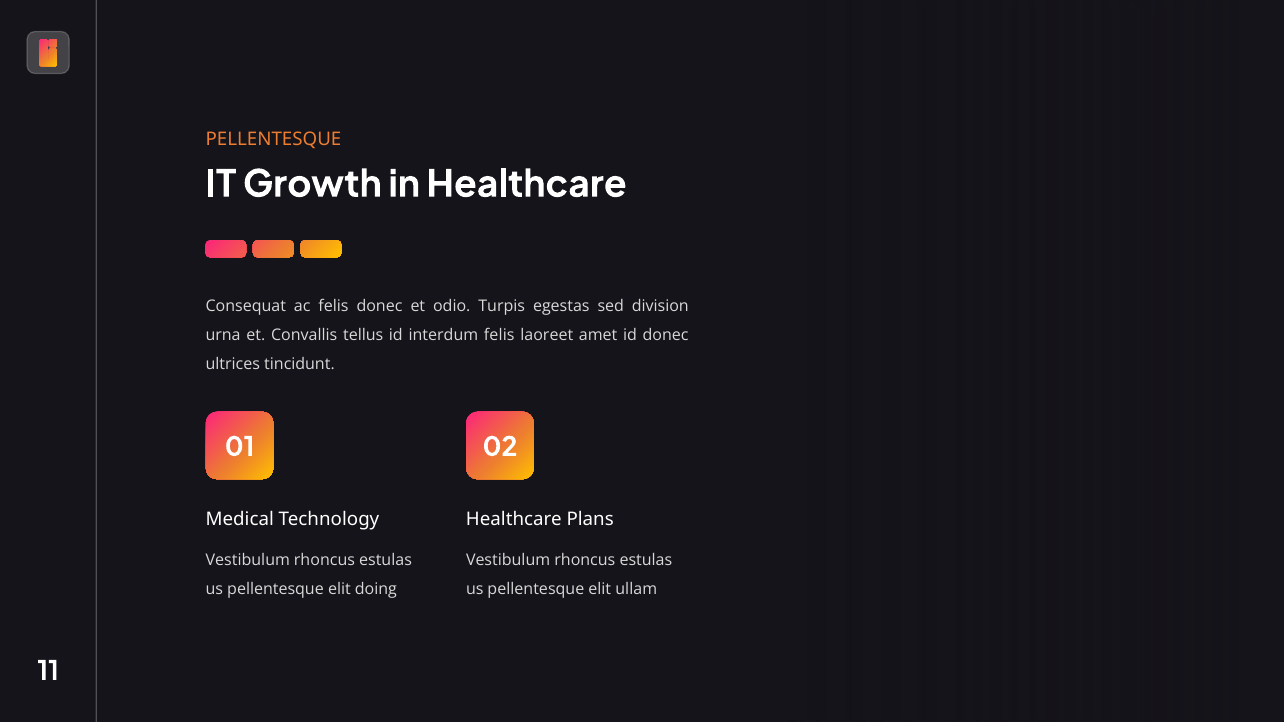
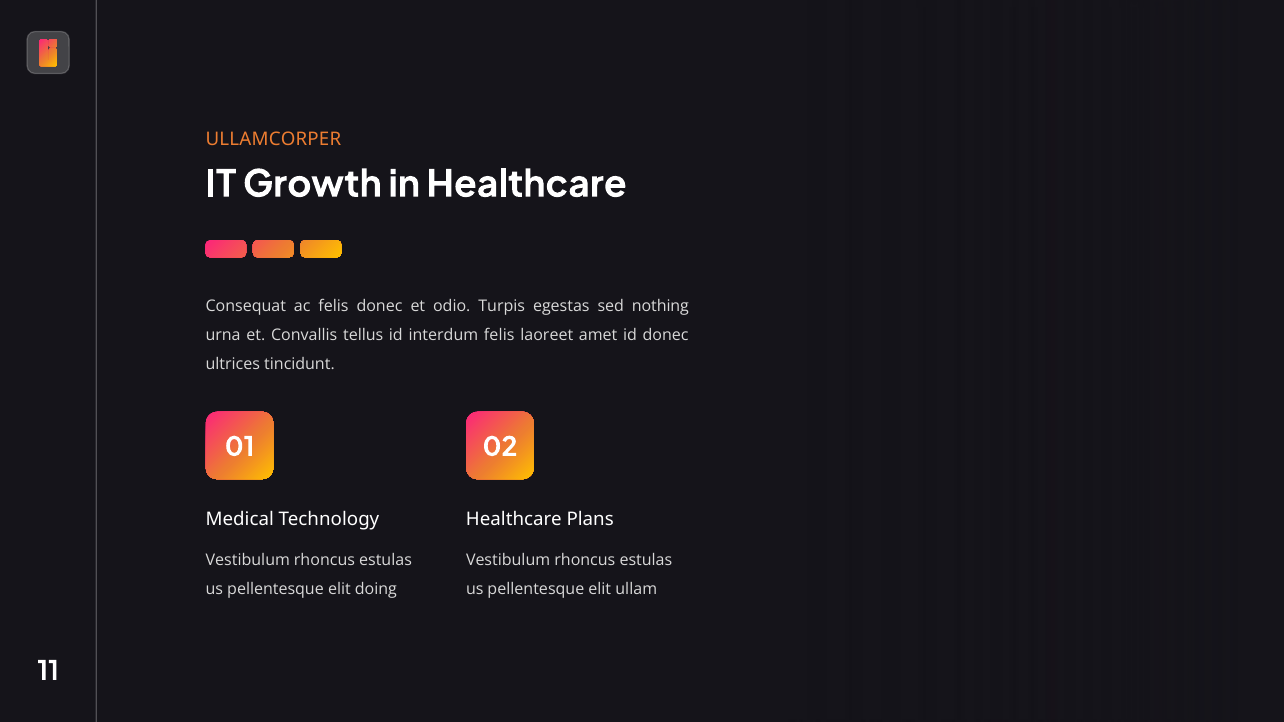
PELLENTESQUE at (273, 140): PELLENTESQUE -> ULLAMCORPER
division: division -> nothing
